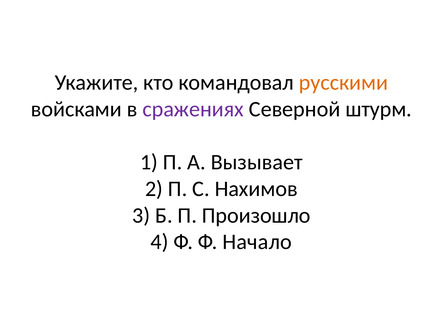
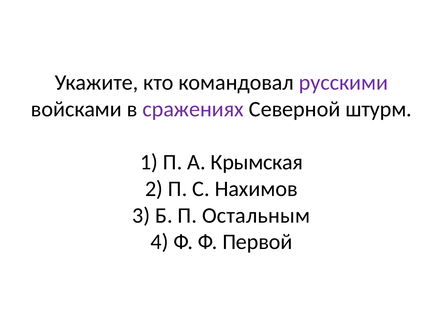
русскими colour: orange -> purple
Вызывает: Вызывает -> Крымская
Произошло: Произошло -> Остальным
Начало: Начало -> Первой
